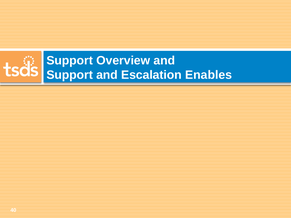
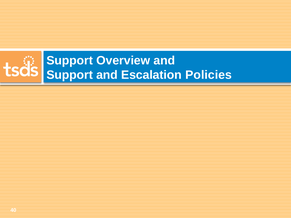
Enables: Enables -> Policies
